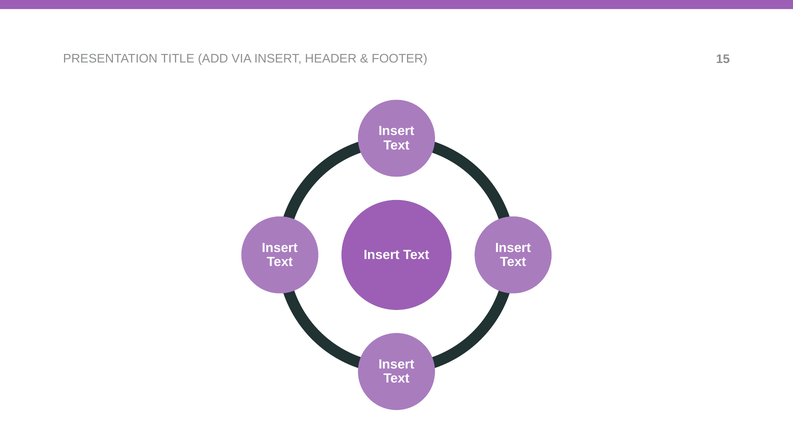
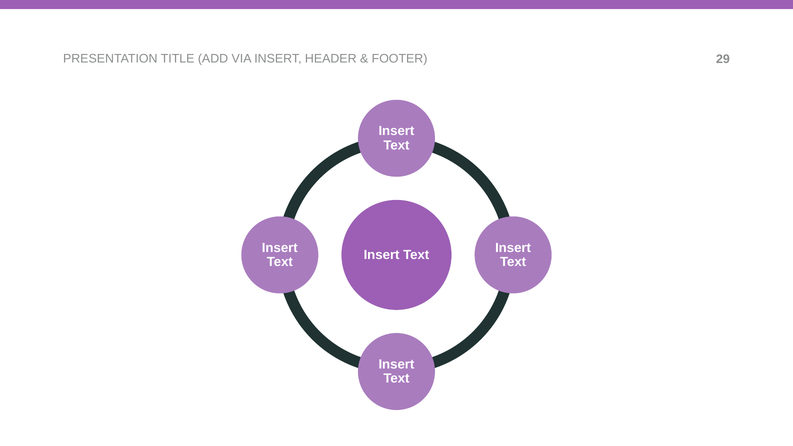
15: 15 -> 29
